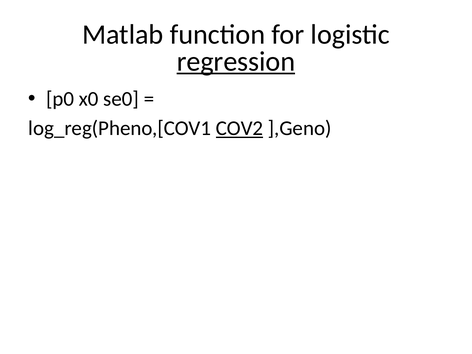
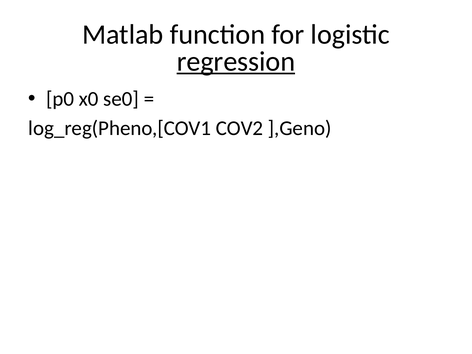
COV2 underline: present -> none
